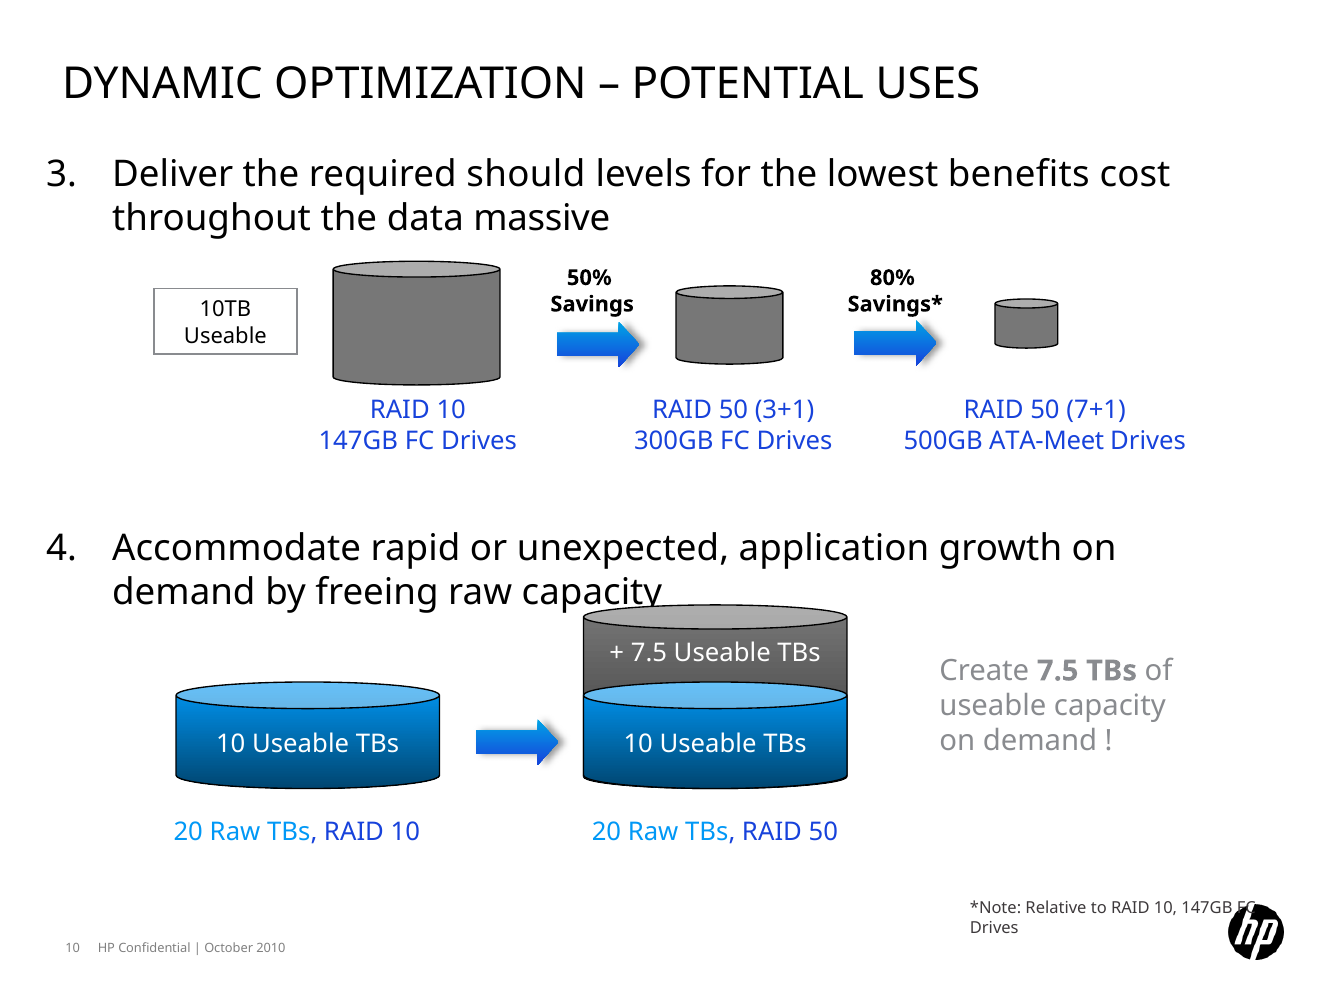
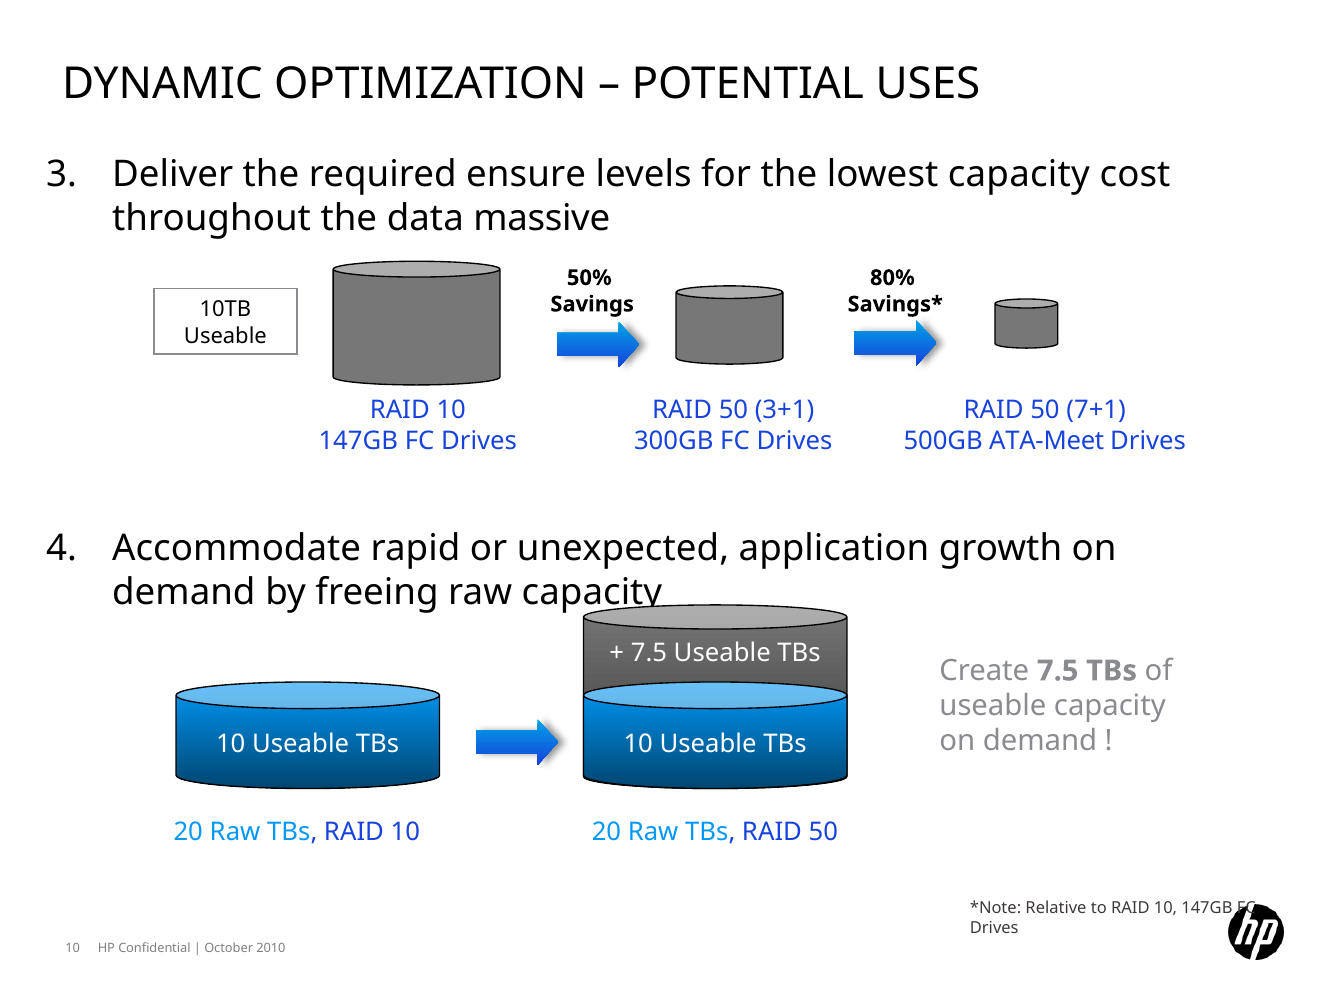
should: should -> ensure
lowest benefits: benefits -> capacity
